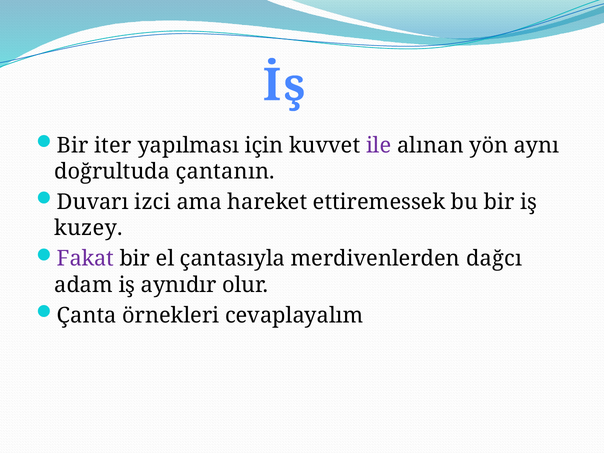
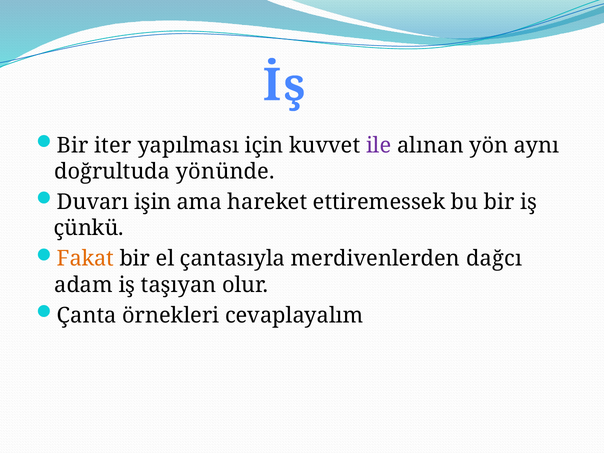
çantanın: çantanın -> yönünde
izci: izci -> işin
kuzey: kuzey -> çünkü
Fakat colour: purple -> orange
aynıdır: aynıdır -> taşıyan
